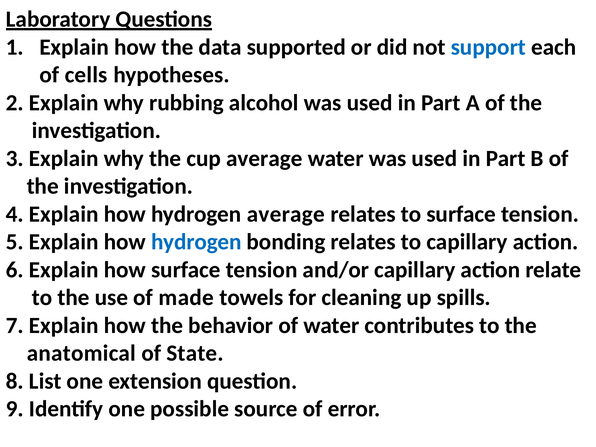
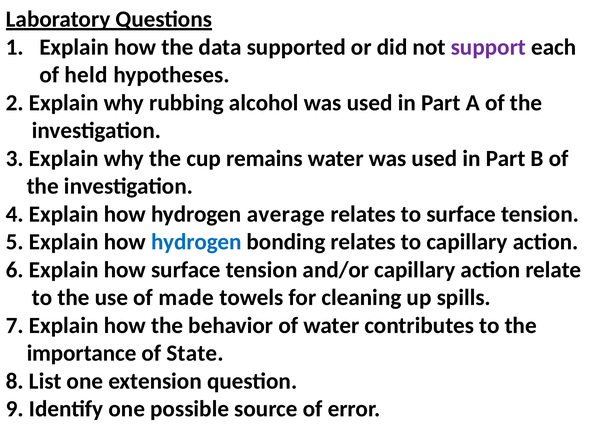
support colour: blue -> purple
cells: cells -> held
cup average: average -> remains
anatomical: anatomical -> importance
